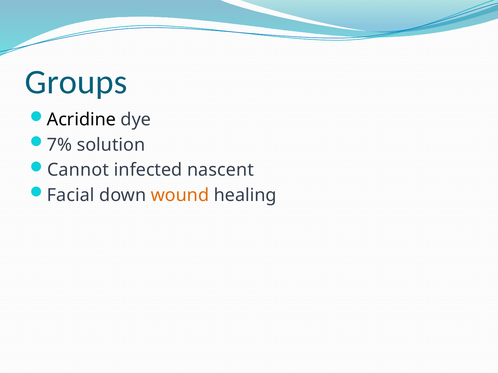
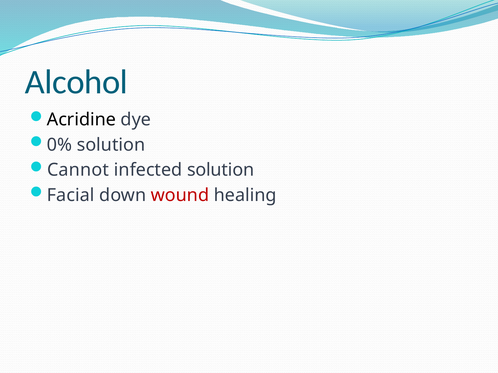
Groups: Groups -> Alcohol
7%: 7% -> 0%
infected nascent: nascent -> solution
wound colour: orange -> red
